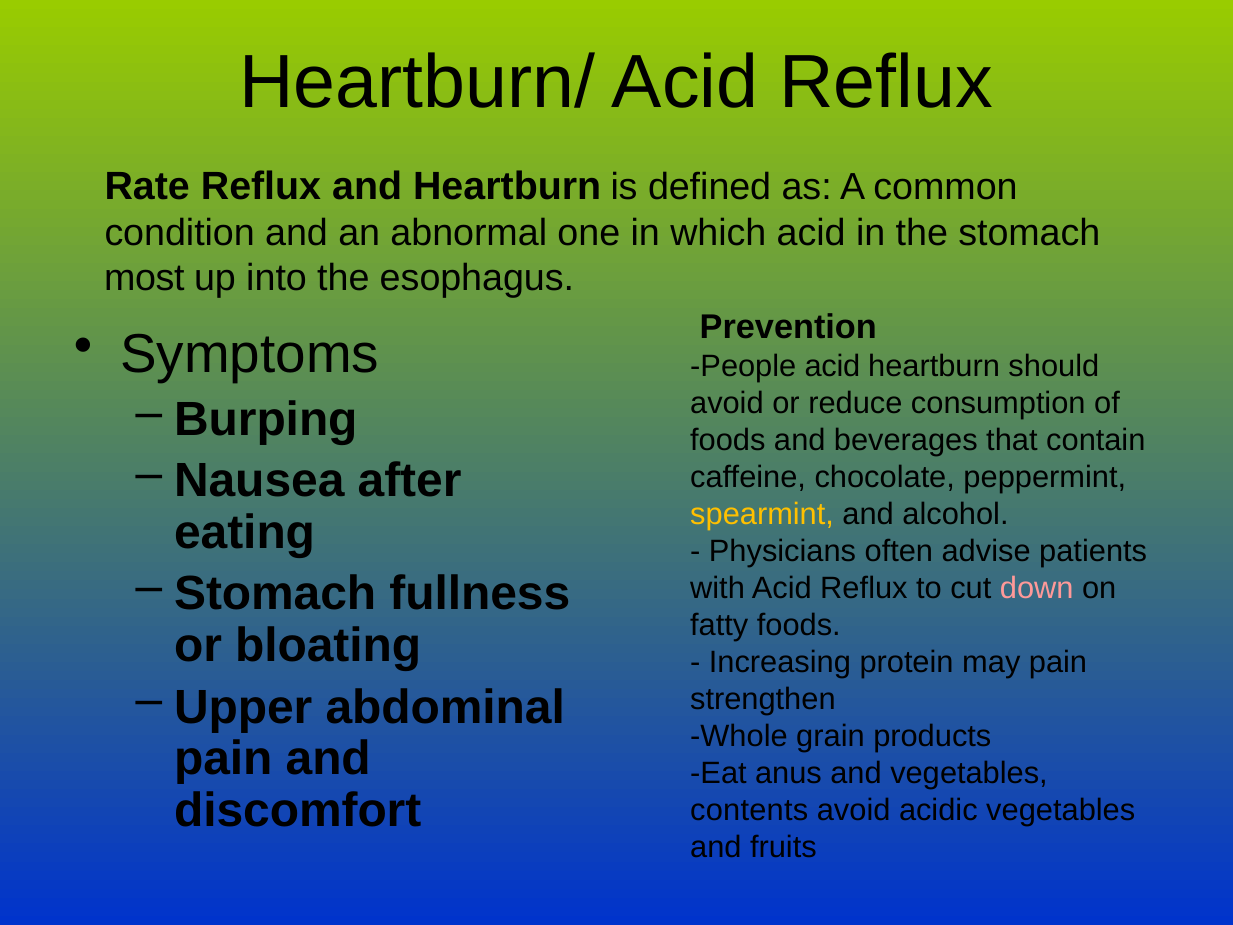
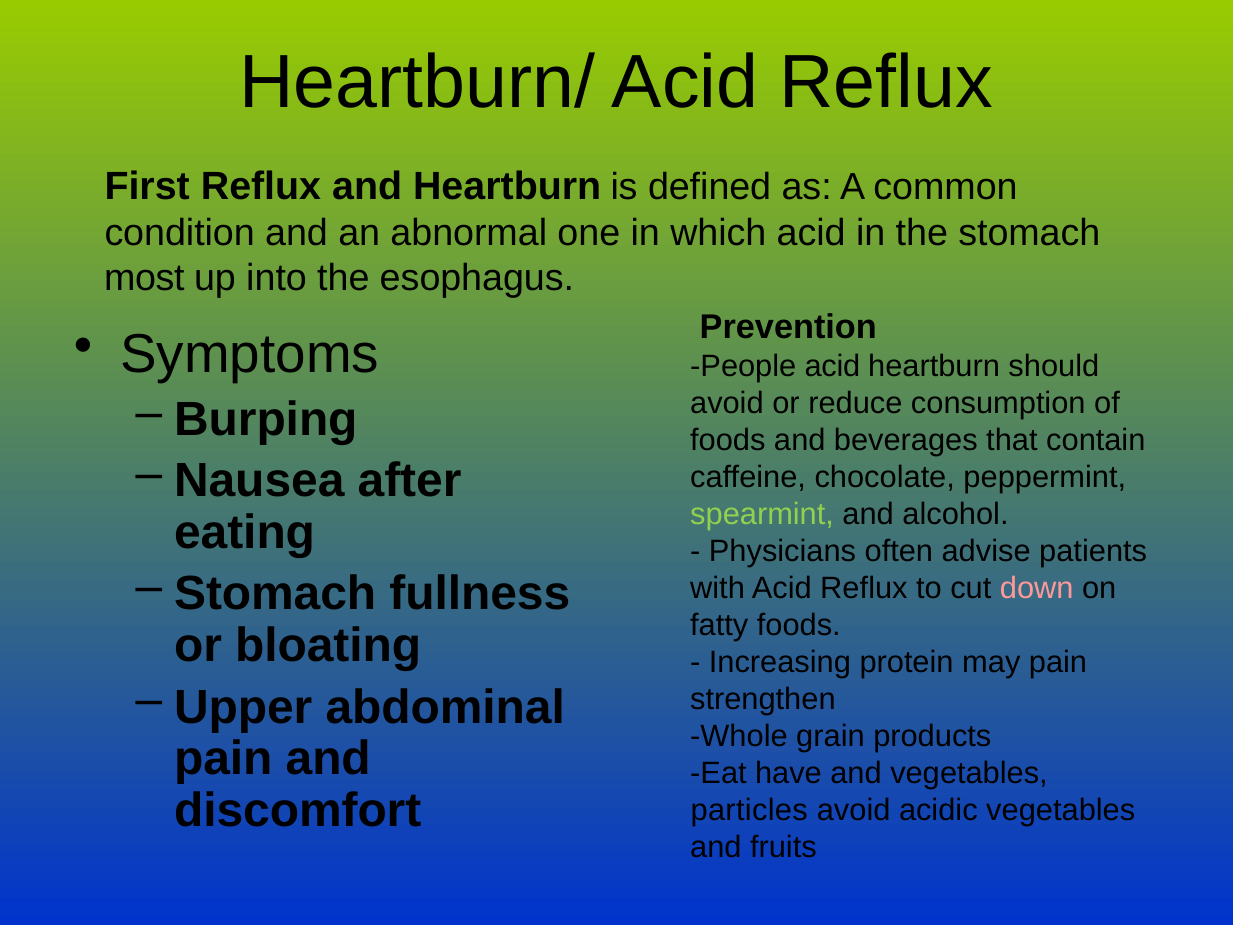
Rate: Rate -> First
spearmint colour: yellow -> light green
anus: anus -> have
contents: contents -> particles
